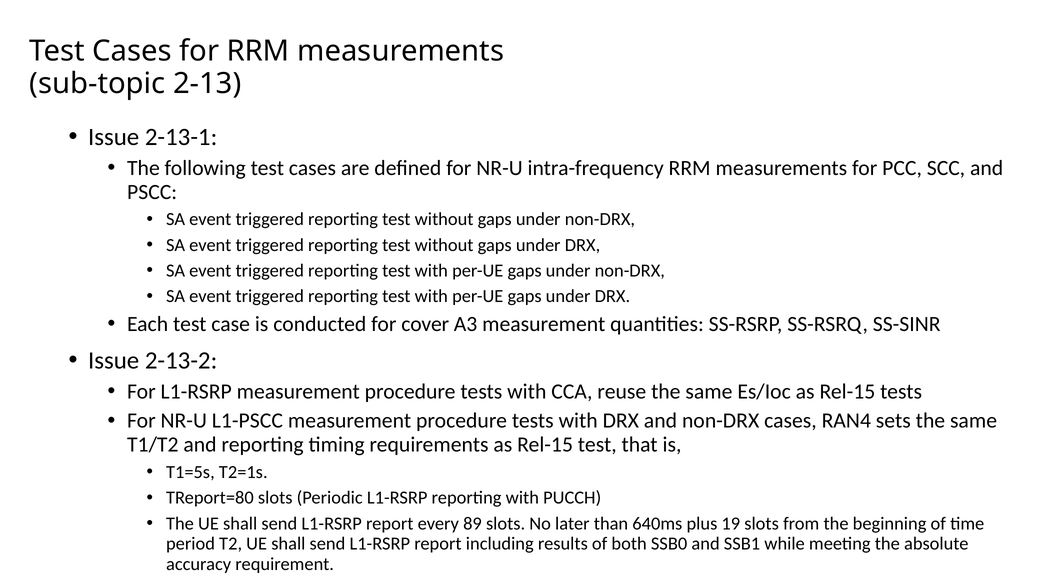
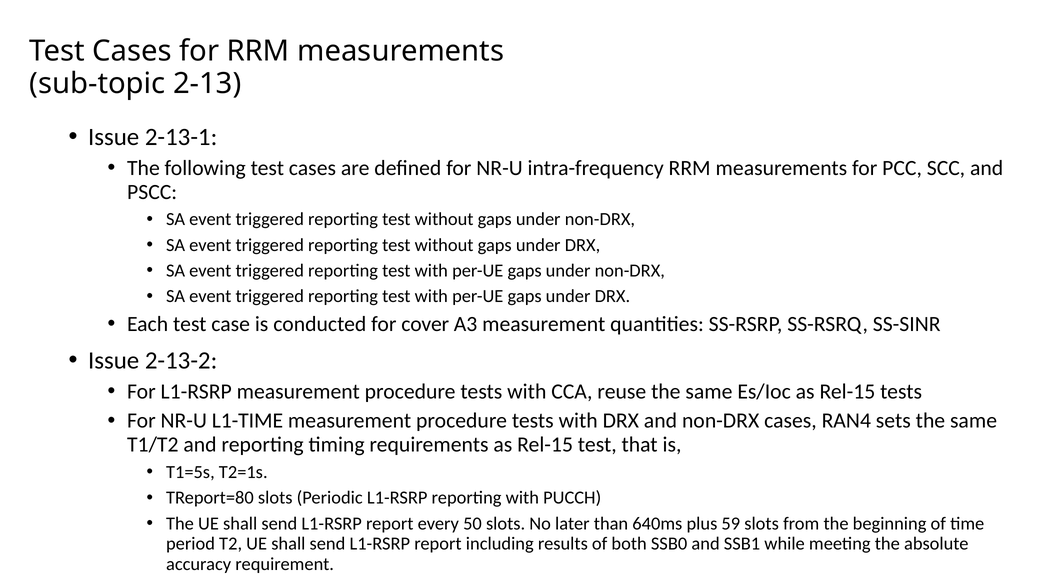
L1-PSCC: L1-PSCC -> L1-TIME
89: 89 -> 50
19: 19 -> 59
